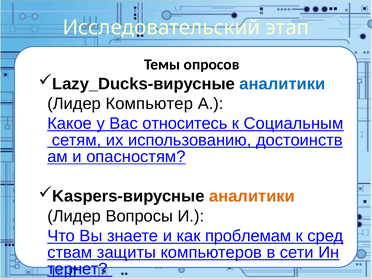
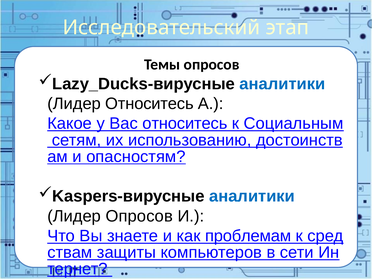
Лидер Компьютер: Компьютер -> Относитесь
аналитики at (252, 196) colour: orange -> blue
Лидер Вопросы: Вопросы -> Опросов
